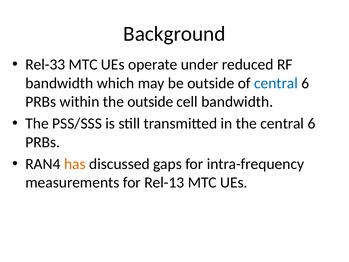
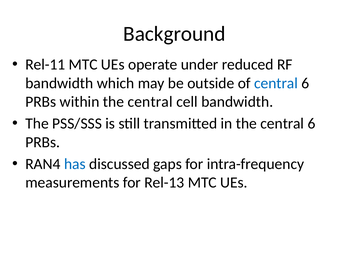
Rel-33: Rel-33 -> Rel-11
within the outside: outside -> central
has colour: orange -> blue
